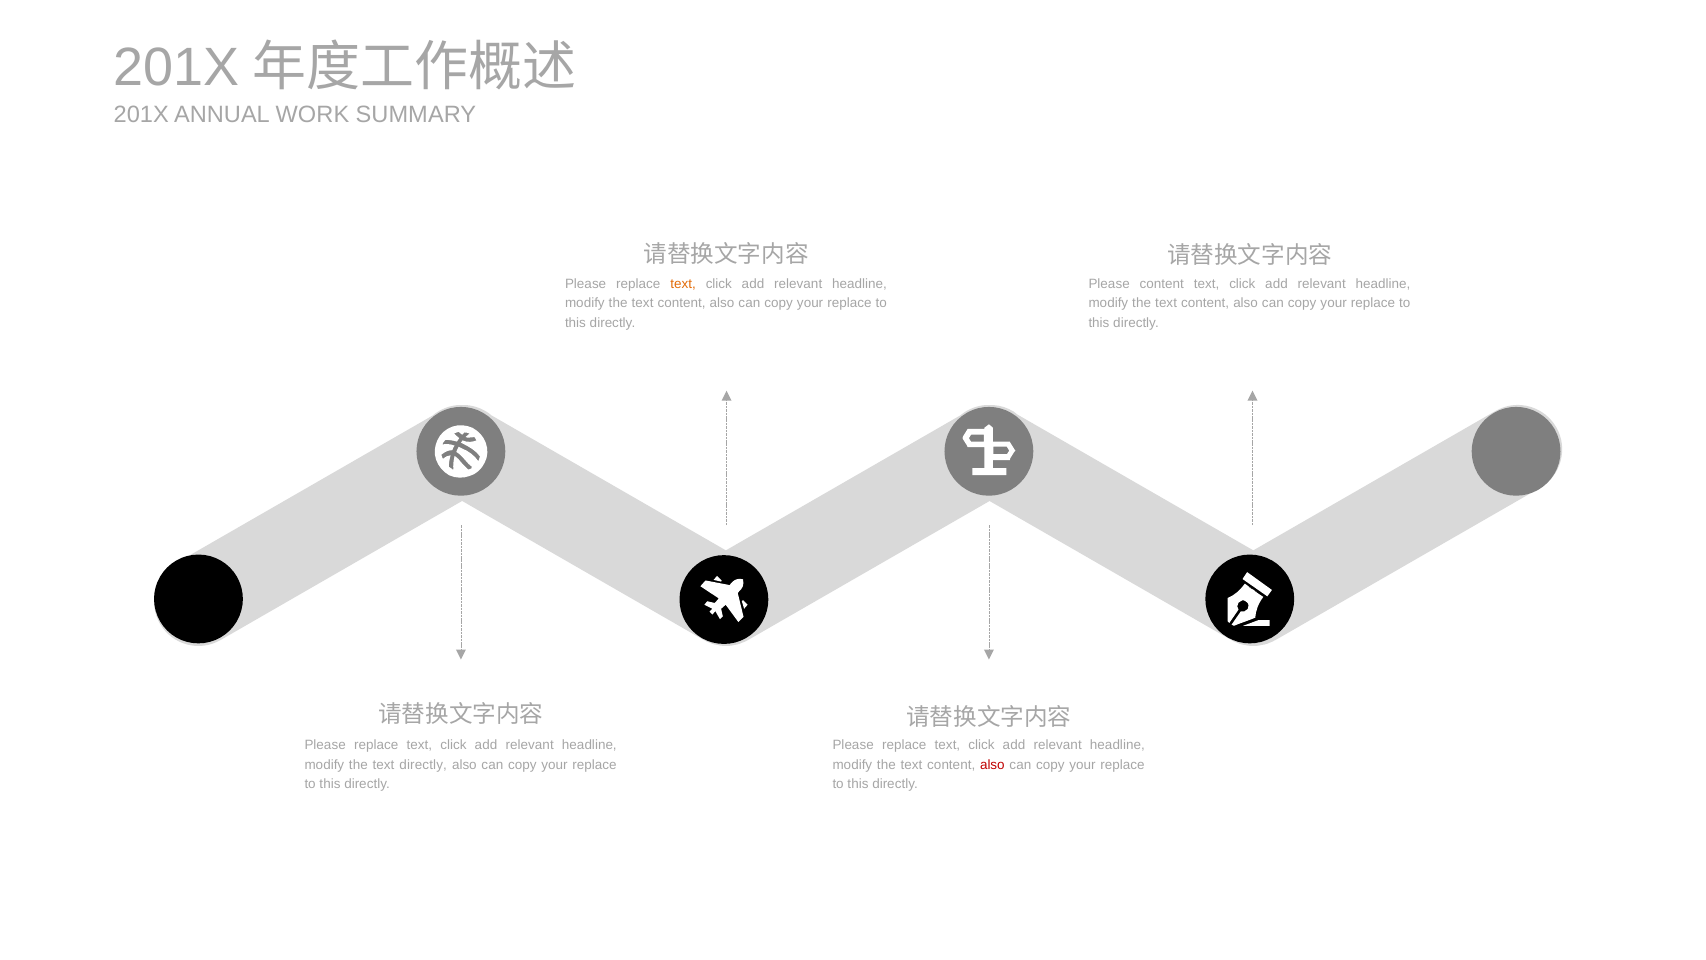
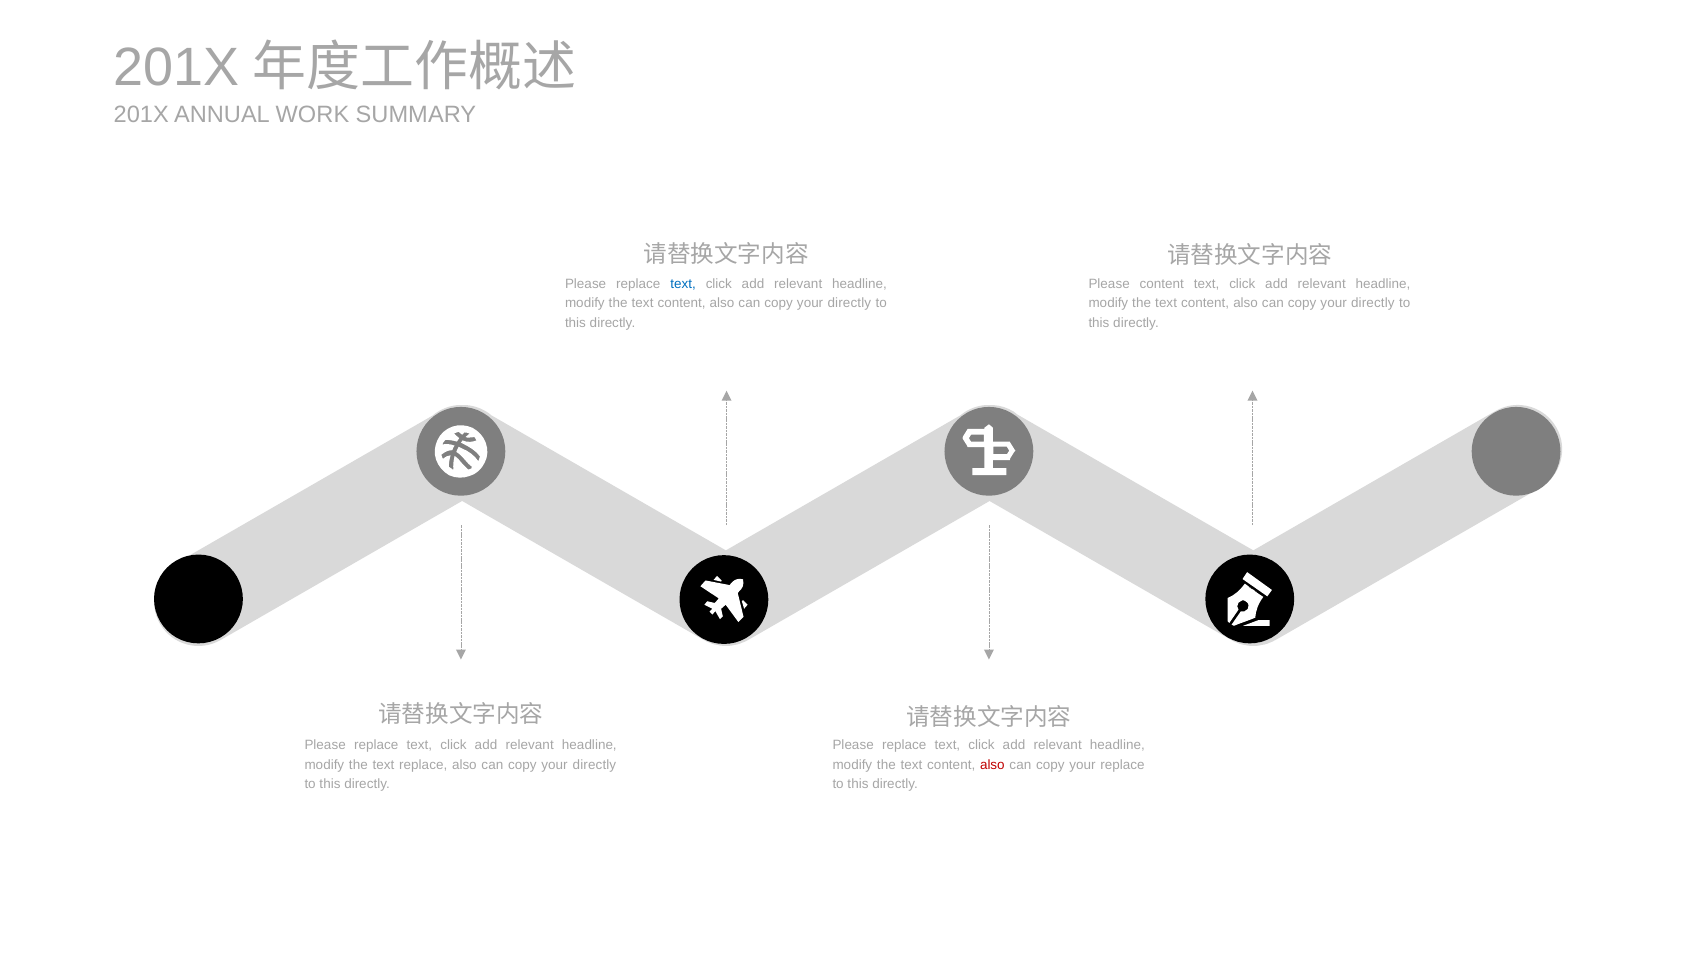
text at (683, 284) colour: orange -> blue
replace at (849, 303): replace -> directly
replace at (1373, 303): replace -> directly
text directly: directly -> replace
replace at (594, 764): replace -> directly
